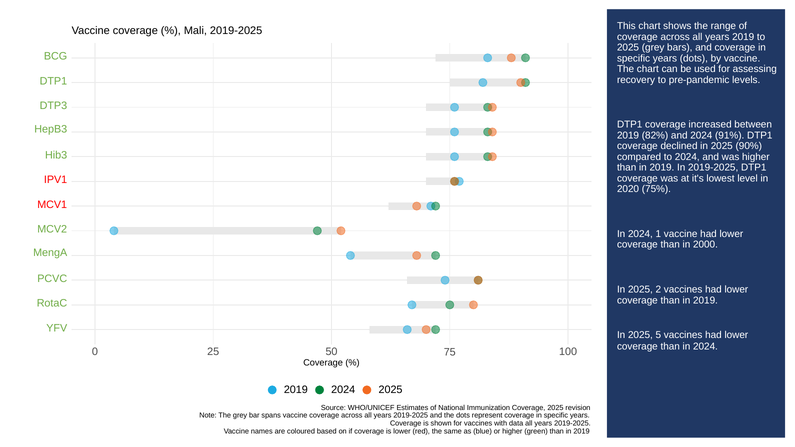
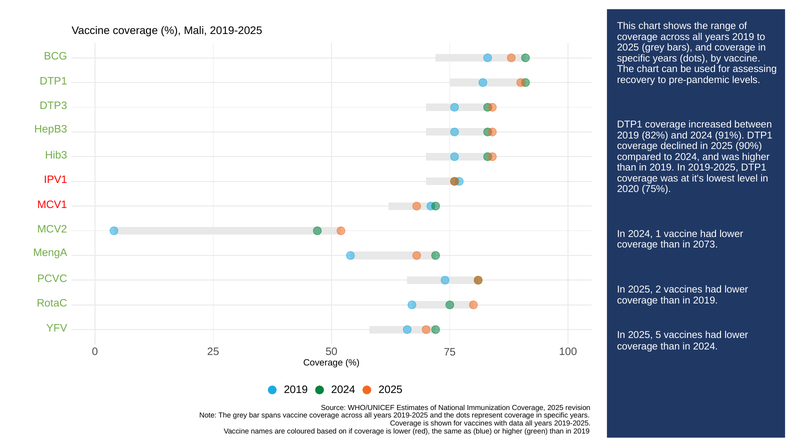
2000: 2000 -> 2073
